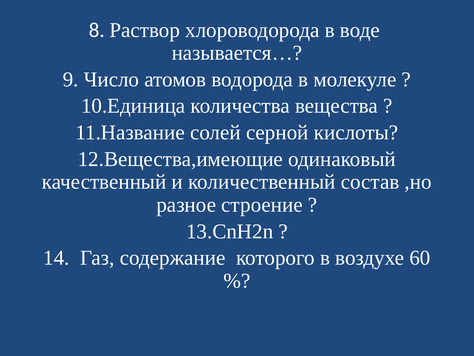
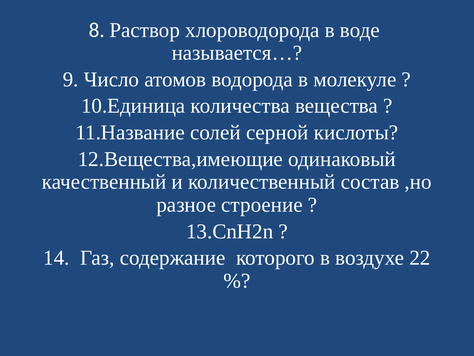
60: 60 -> 22
